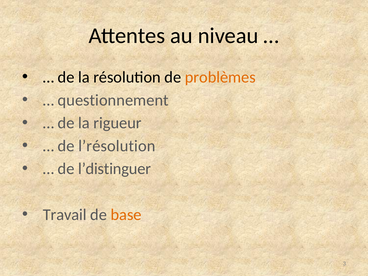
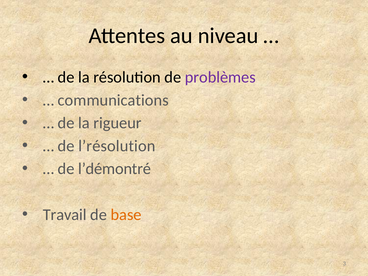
problèmes colour: orange -> purple
questionnement: questionnement -> communications
l’distinguer: l’distinguer -> l’démontré
